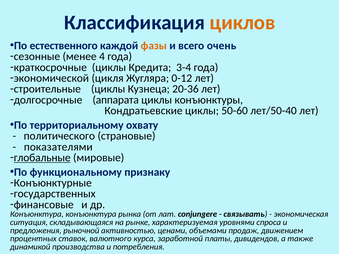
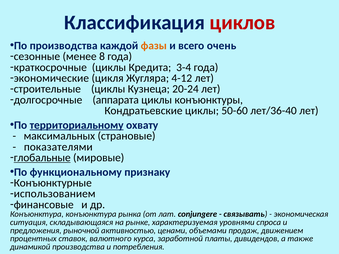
циклов colour: orange -> red
По естественного: естественного -> производства
4: 4 -> 8
экономической: экономической -> экономические
0-12: 0-12 -> 4-12
20-36: 20-36 -> 20-24
лет/50-40: лет/50-40 -> лет/36-40
территориальному underline: none -> present
политического: политического -> максимальных
государственных: государственных -> использованием
